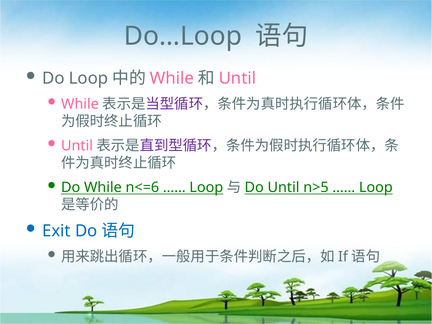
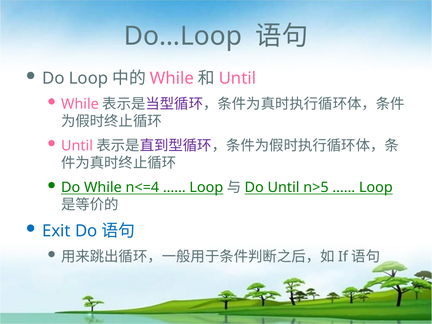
n<=6: n<=6 -> n<=4
